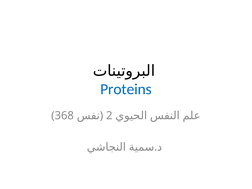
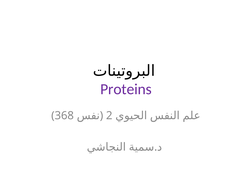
Proteins colour: blue -> purple
